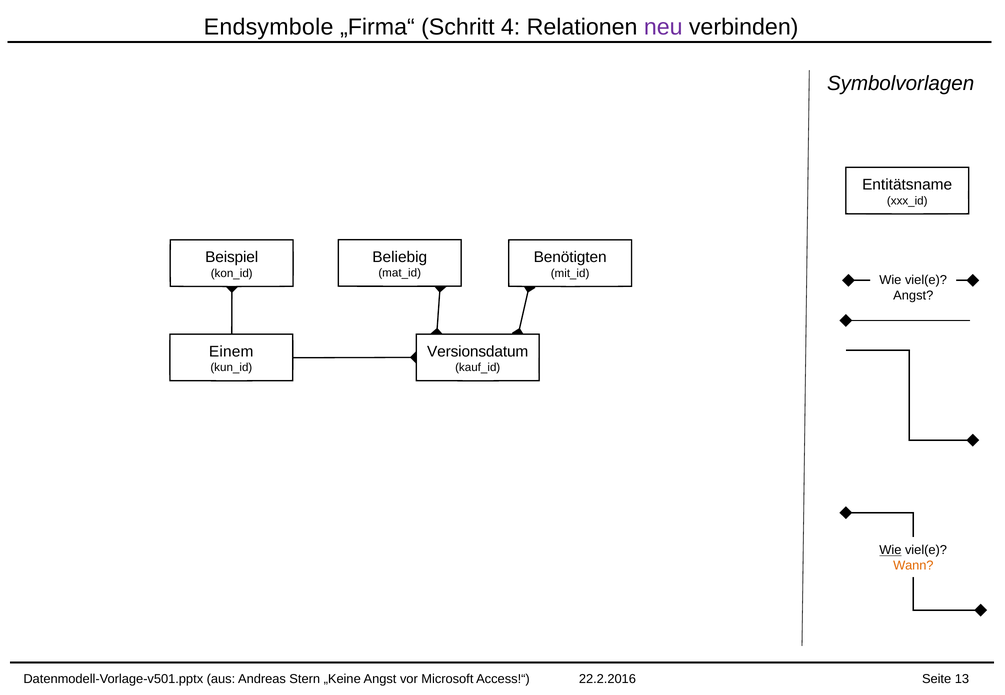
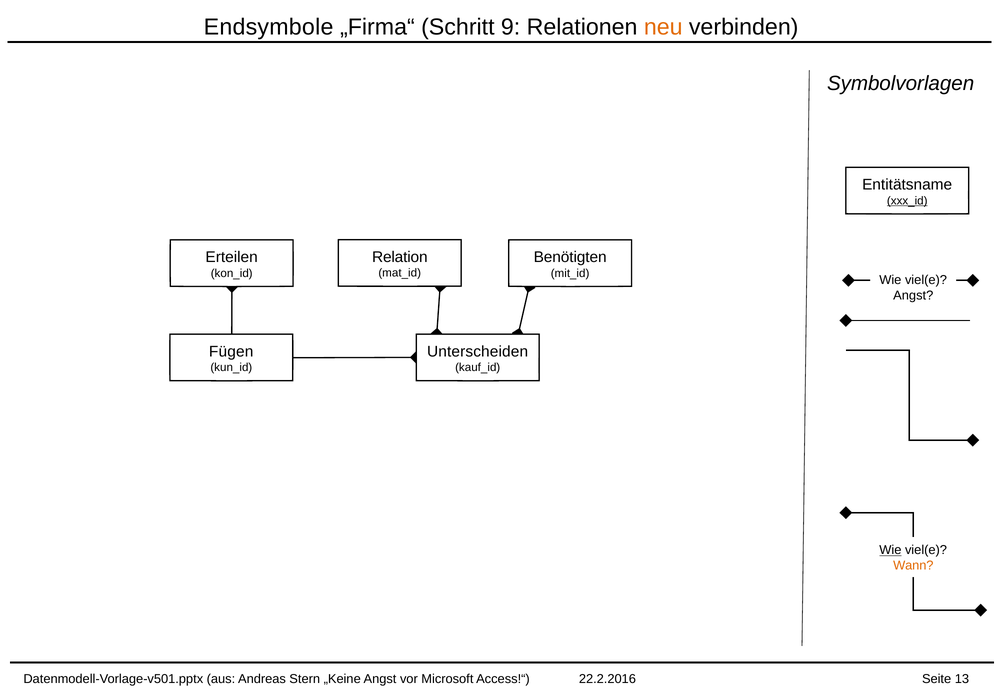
4: 4 -> 9
neu colour: purple -> orange
xxx_id underline: none -> present
Beliebig: Beliebig -> Relation
Beispiel: Beispiel -> Erteilen
Einem: Einem -> Fügen
Versionsdatum: Versionsdatum -> Unterscheiden
